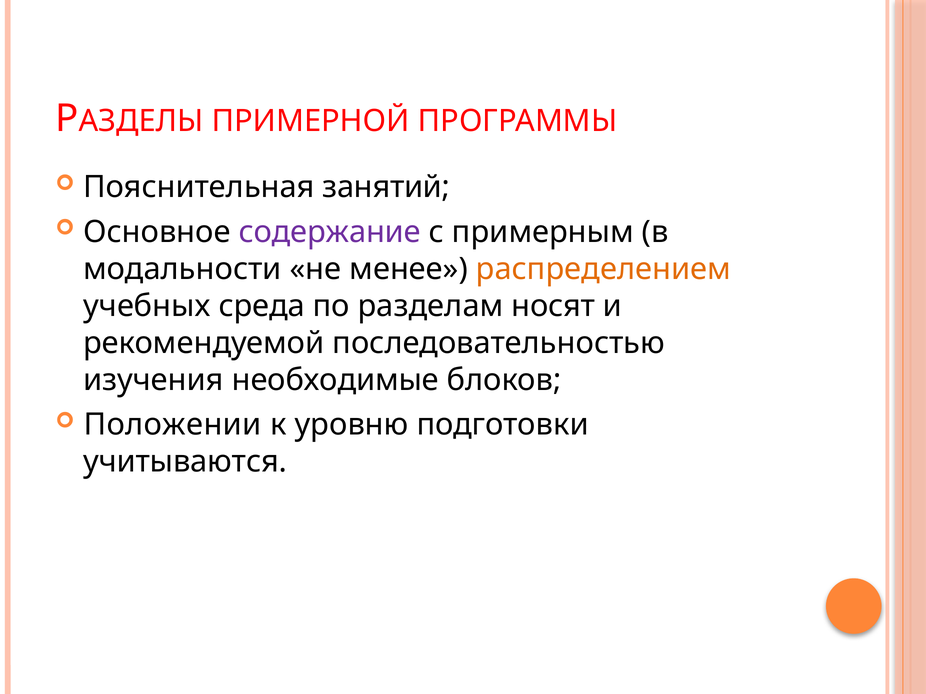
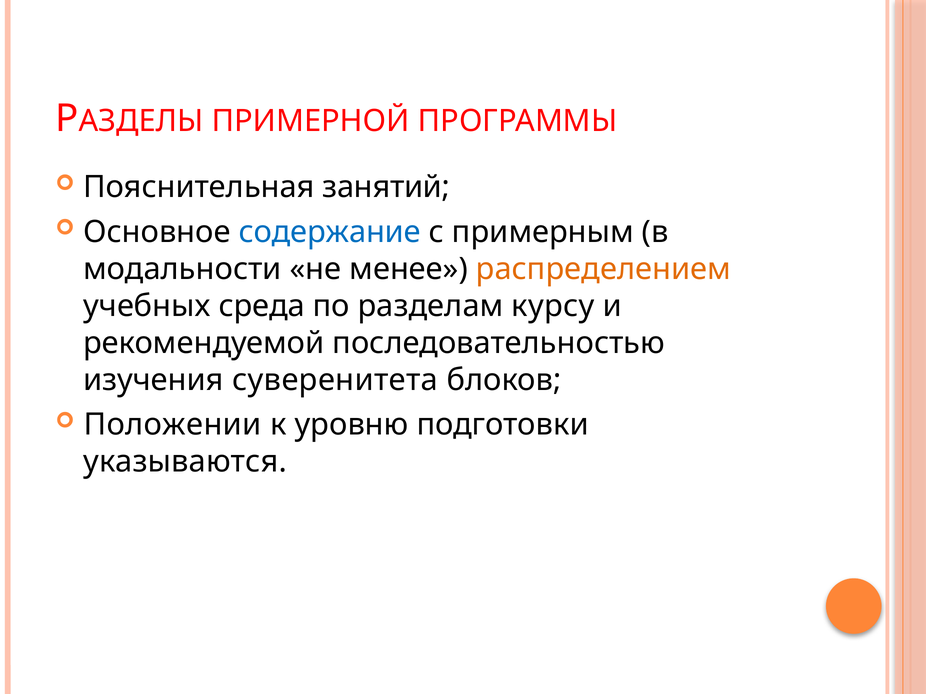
содержание colour: purple -> blue
носят: носят -> курсу
необходимые: необходимые -> суверенитета
учитываются: учитываются -> указываются
